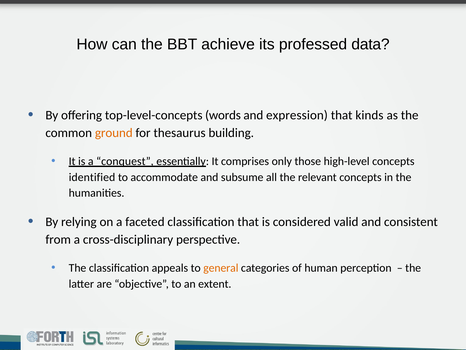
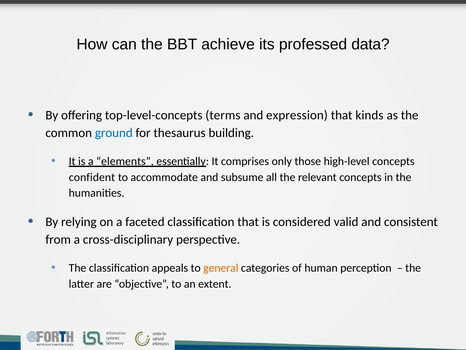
words: words -> terms
ground colour: orange -> blue
conquest: conquest -> elements
identified: identified -> confident
